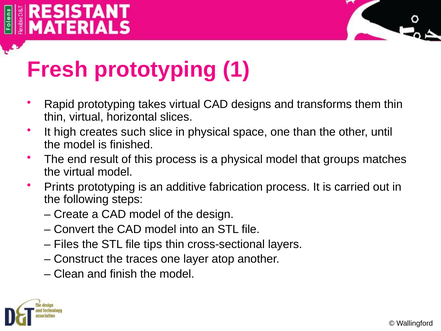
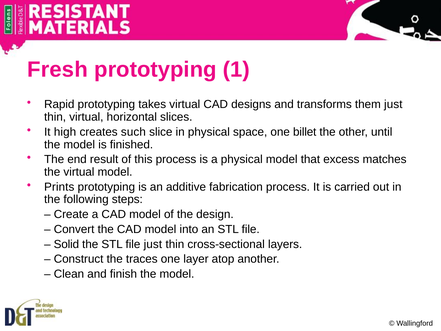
them thin: thin -> just
than: than -> billet
groups: groups -> excess
Files: Files -> Solid
file tips: tips -> just
